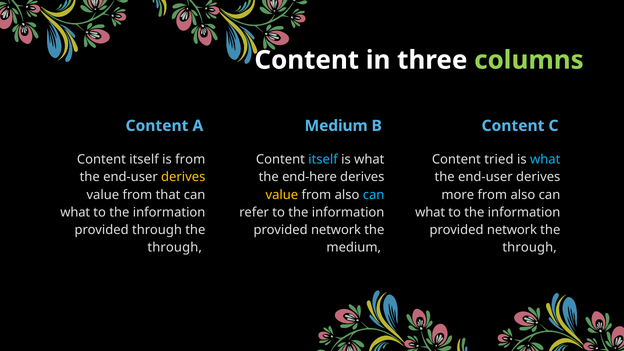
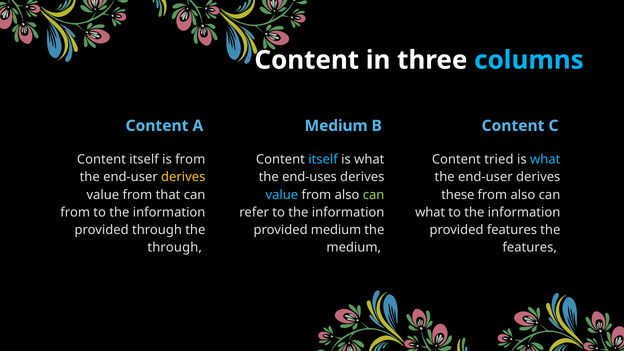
columns colour: light green -> light blue
end-here: end-here -> end-uses
value at (282, 195) colour: yellow -> light blue
can at (374, 195) colour: light blue -> light green
more: more -> these
what at (75, 212): what -> from
network at (336, 230): network -> medium
network at (512, 230): network -> features
through at (530, 247): through -> features
